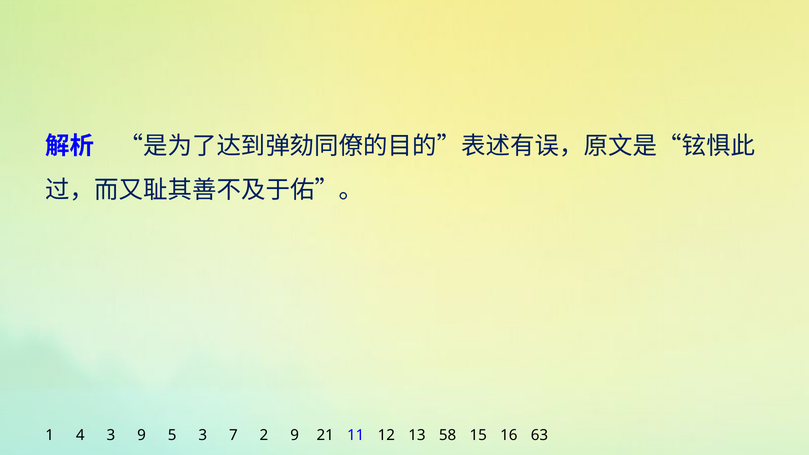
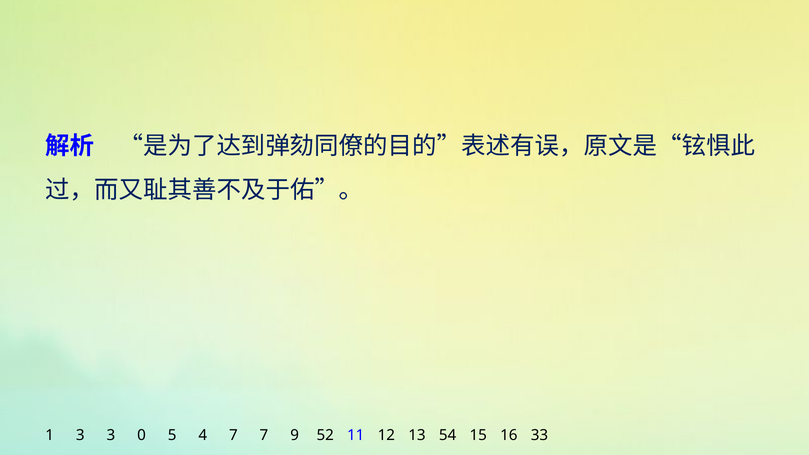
1 4: 4 -> 3
3 9: 9 -> 0
5 3: 3 -> 4
7 2: 2 -> 7
21: 21 -> 52
58: 58 -> 54
63: 63 -> 33
